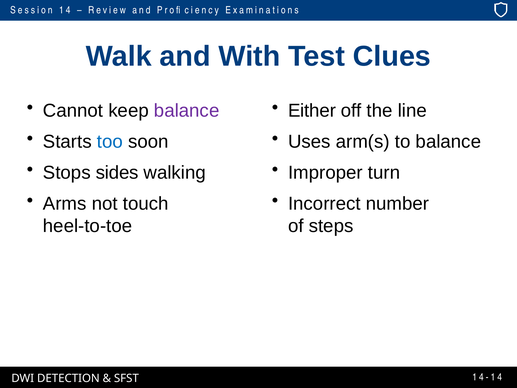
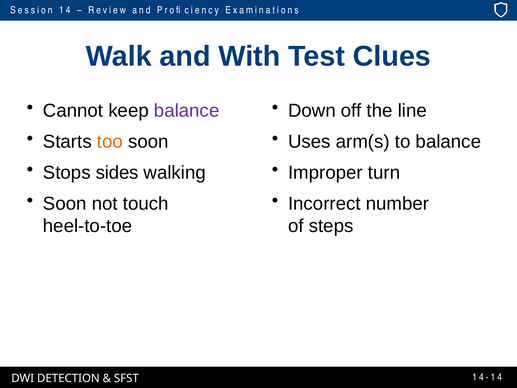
Either: Either -> Down
too colour: blue -> orange
Arms at (65, 204): Arms -> Soon
